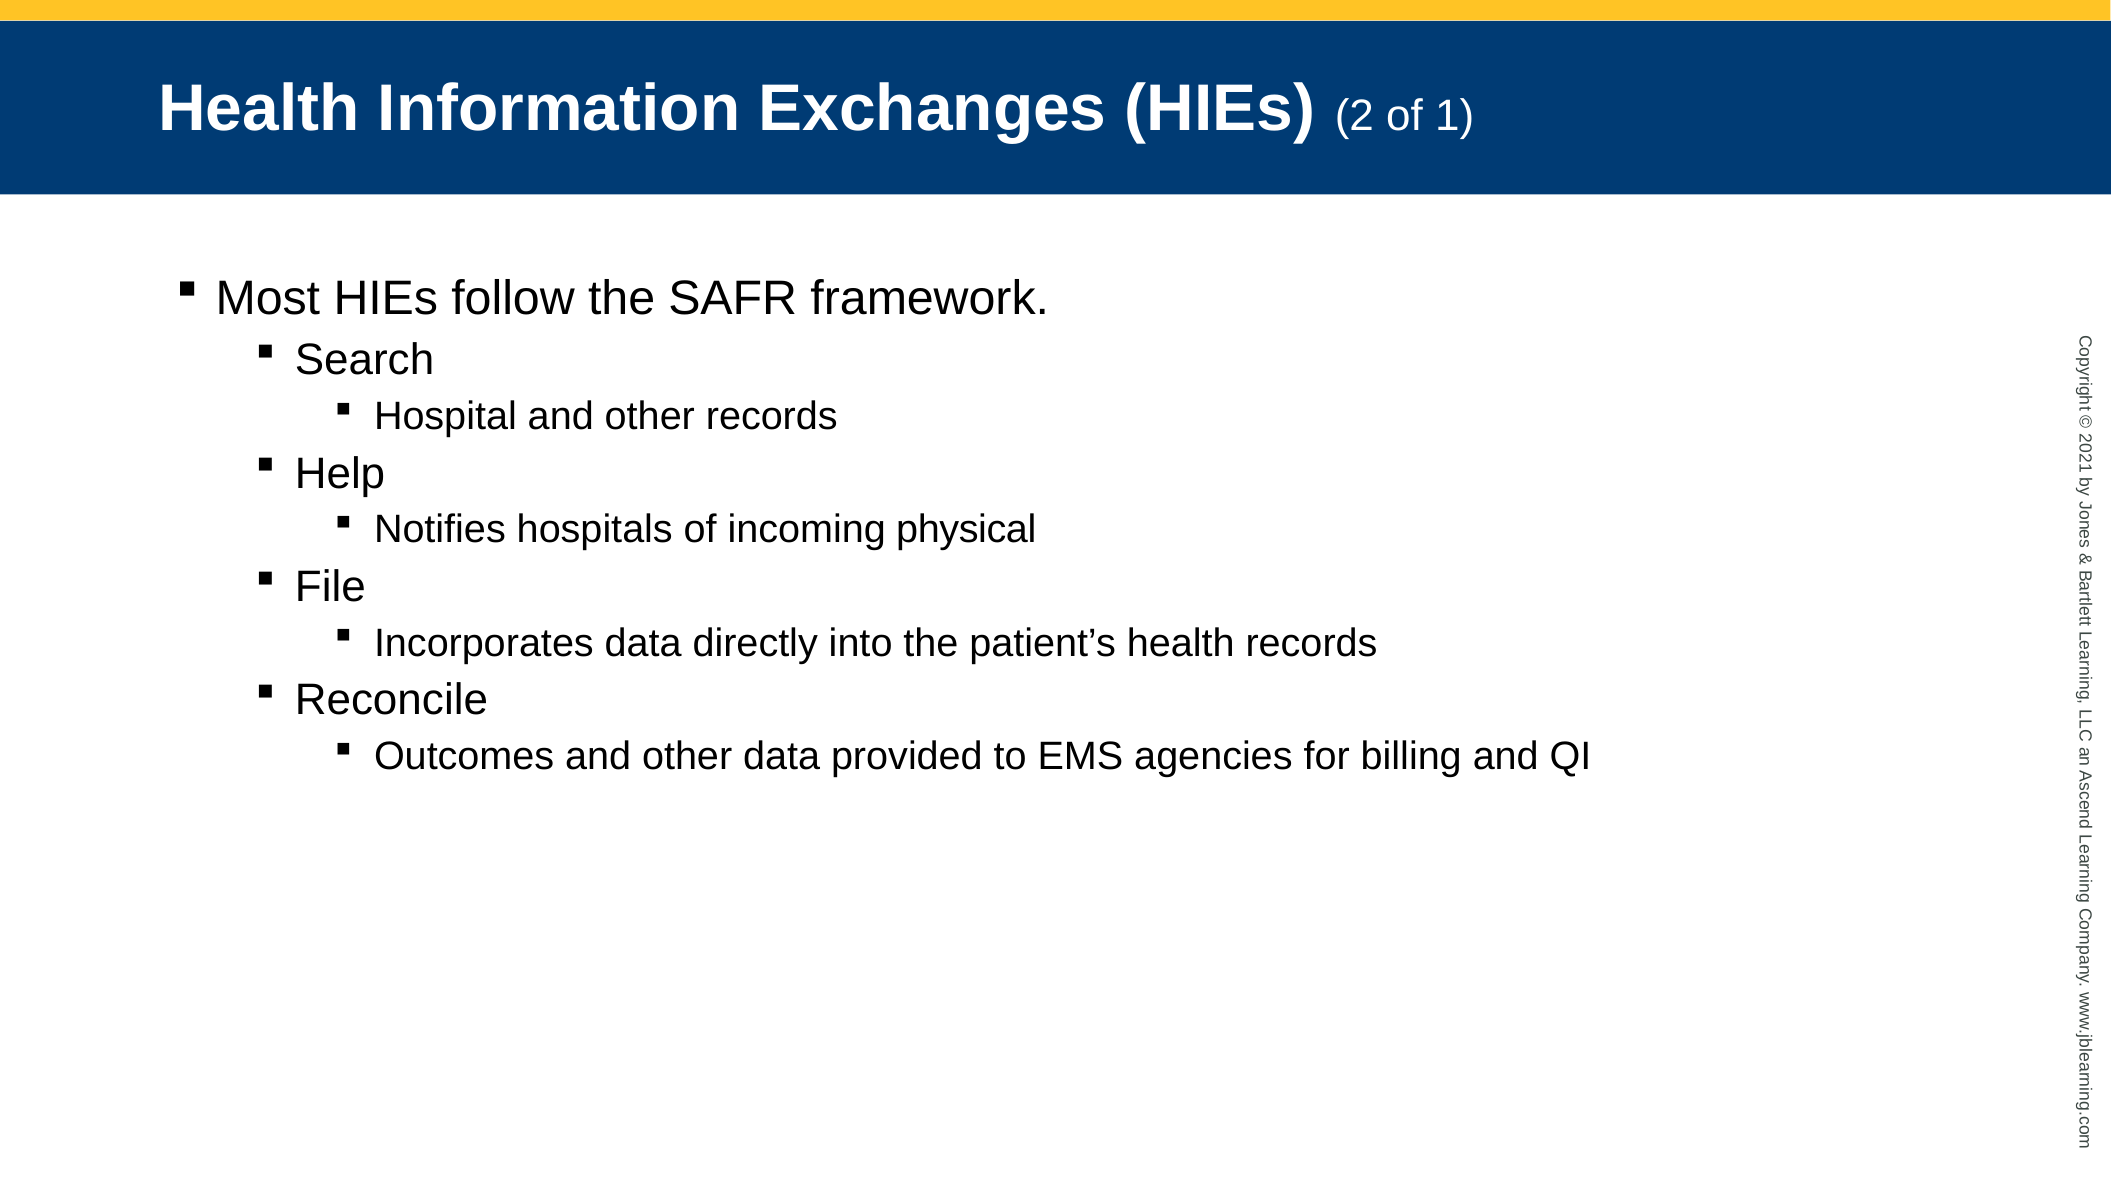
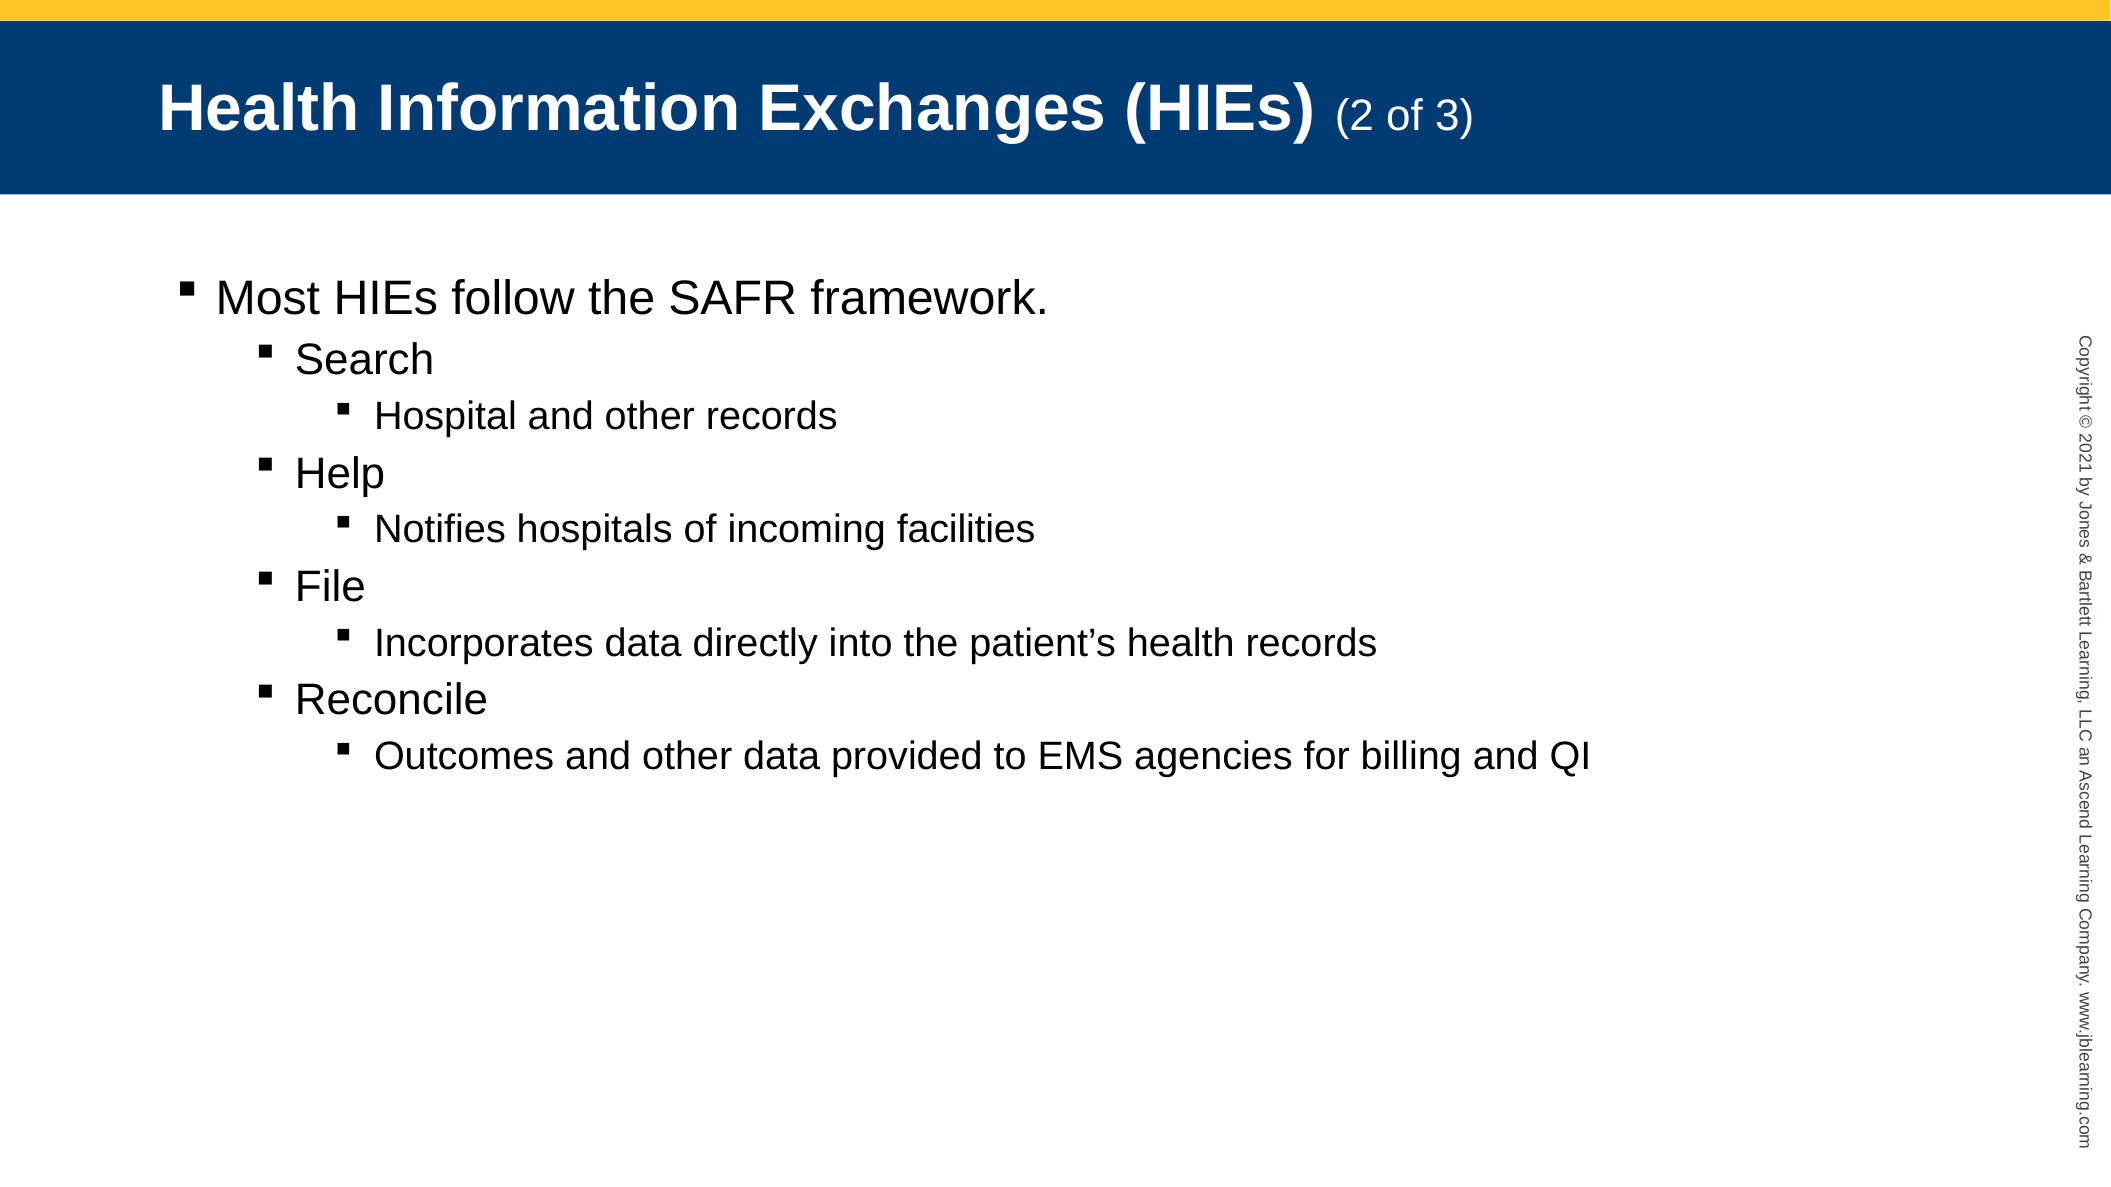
of 1: 1 -> 3
physical: physical -> facilities
